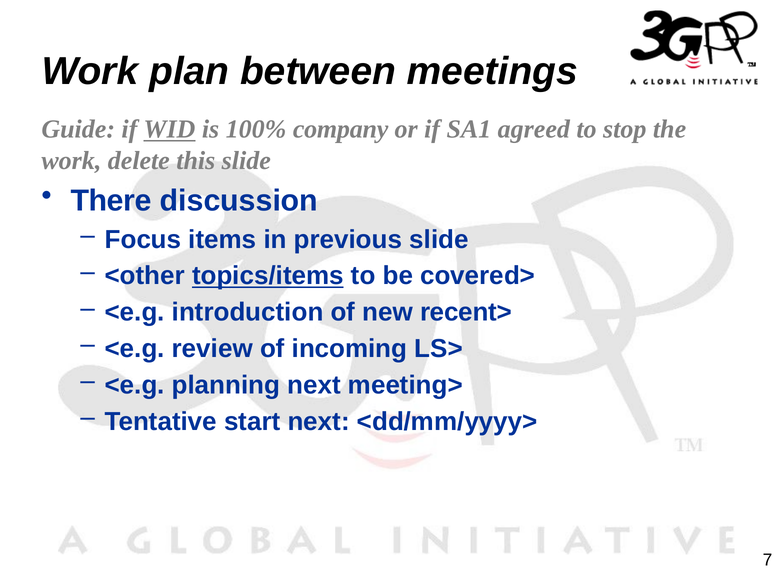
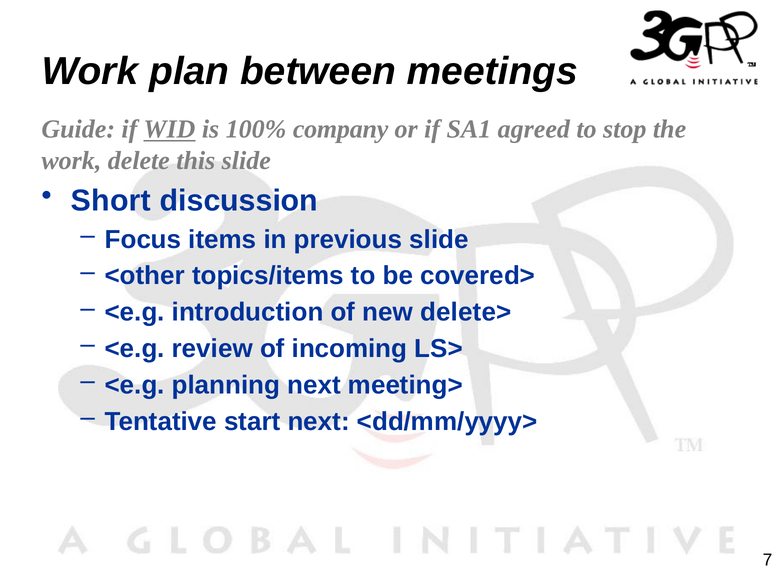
There: There -> Short
topics/items underline: present -> none
recent>: recent> -> delete>
